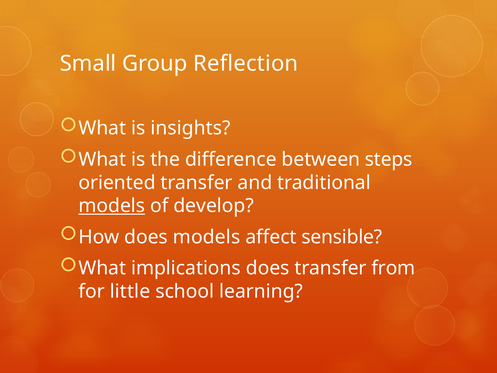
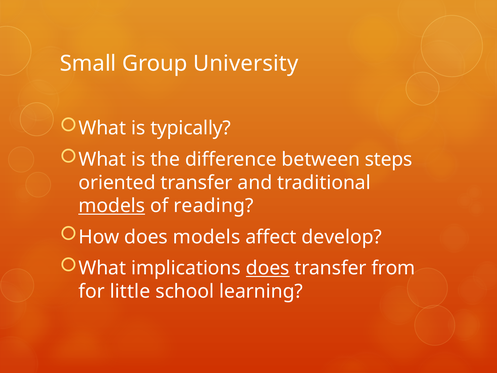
Reflection: Reflection -> University
insights: insights -> typically
develop: develop -> reading
sensible: sensible -> develop
does at (268, 268) underline: none -> present
